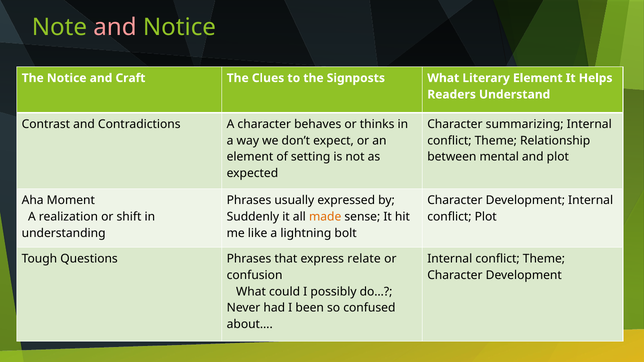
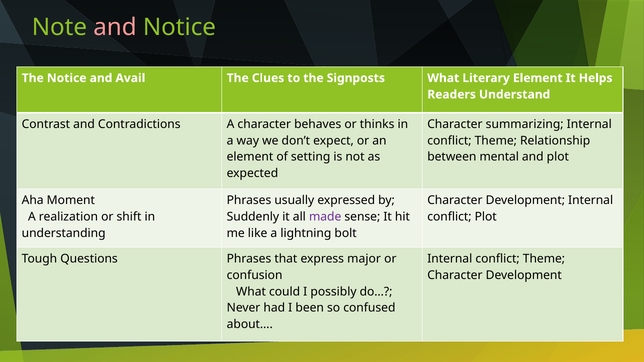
Craft: Craft -> Avail
made colour: orange -> purple
relate: relate -> major
